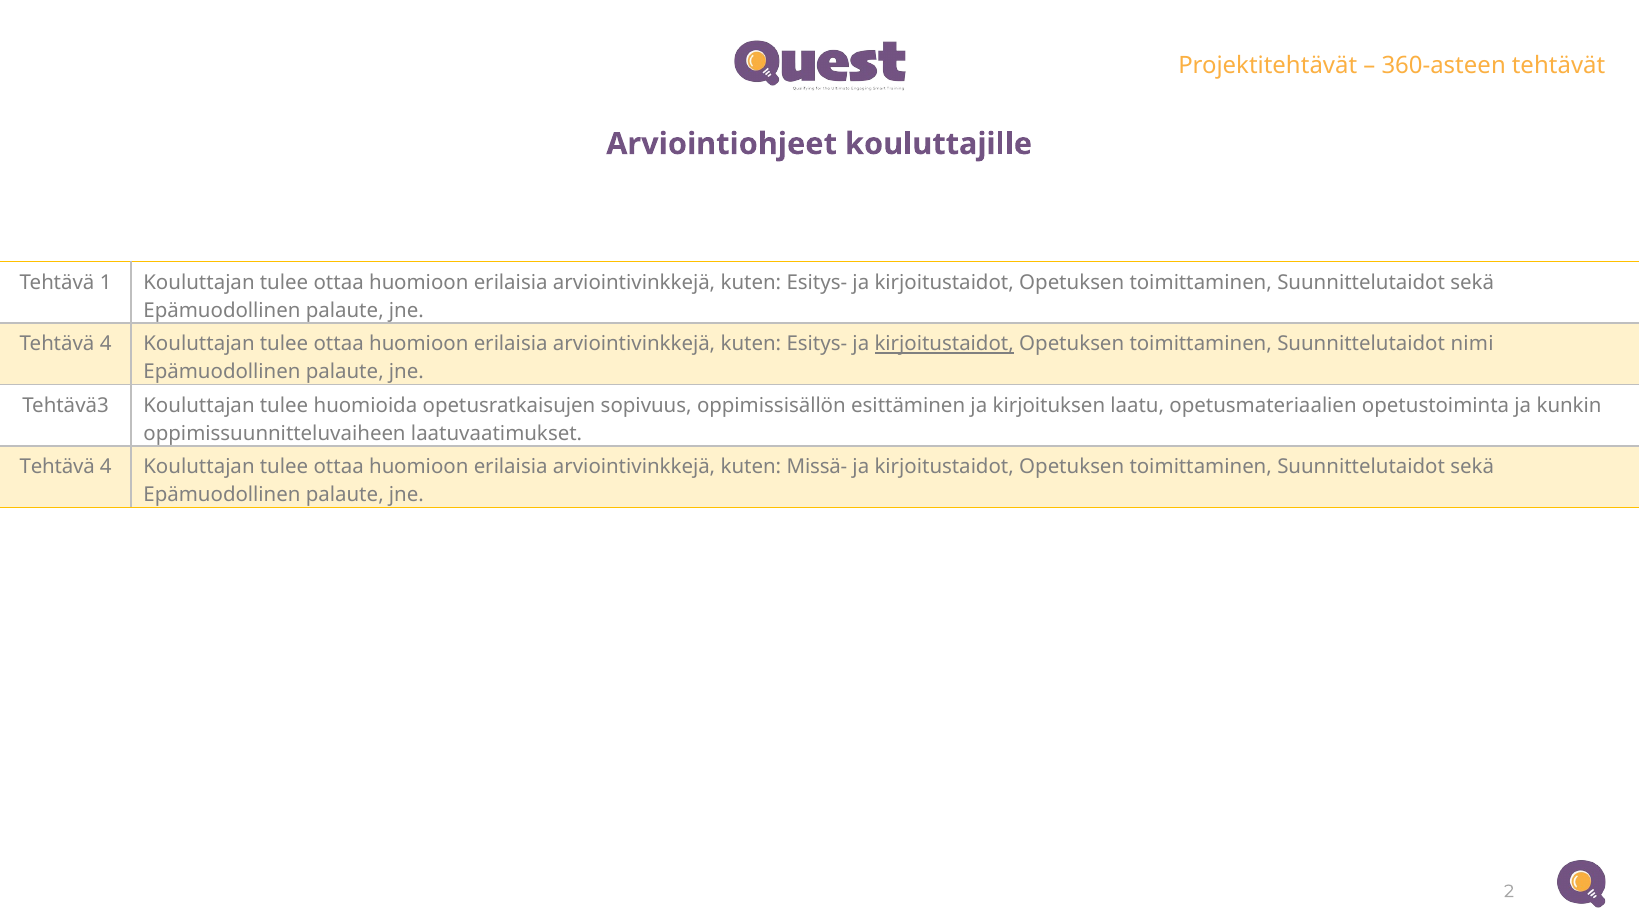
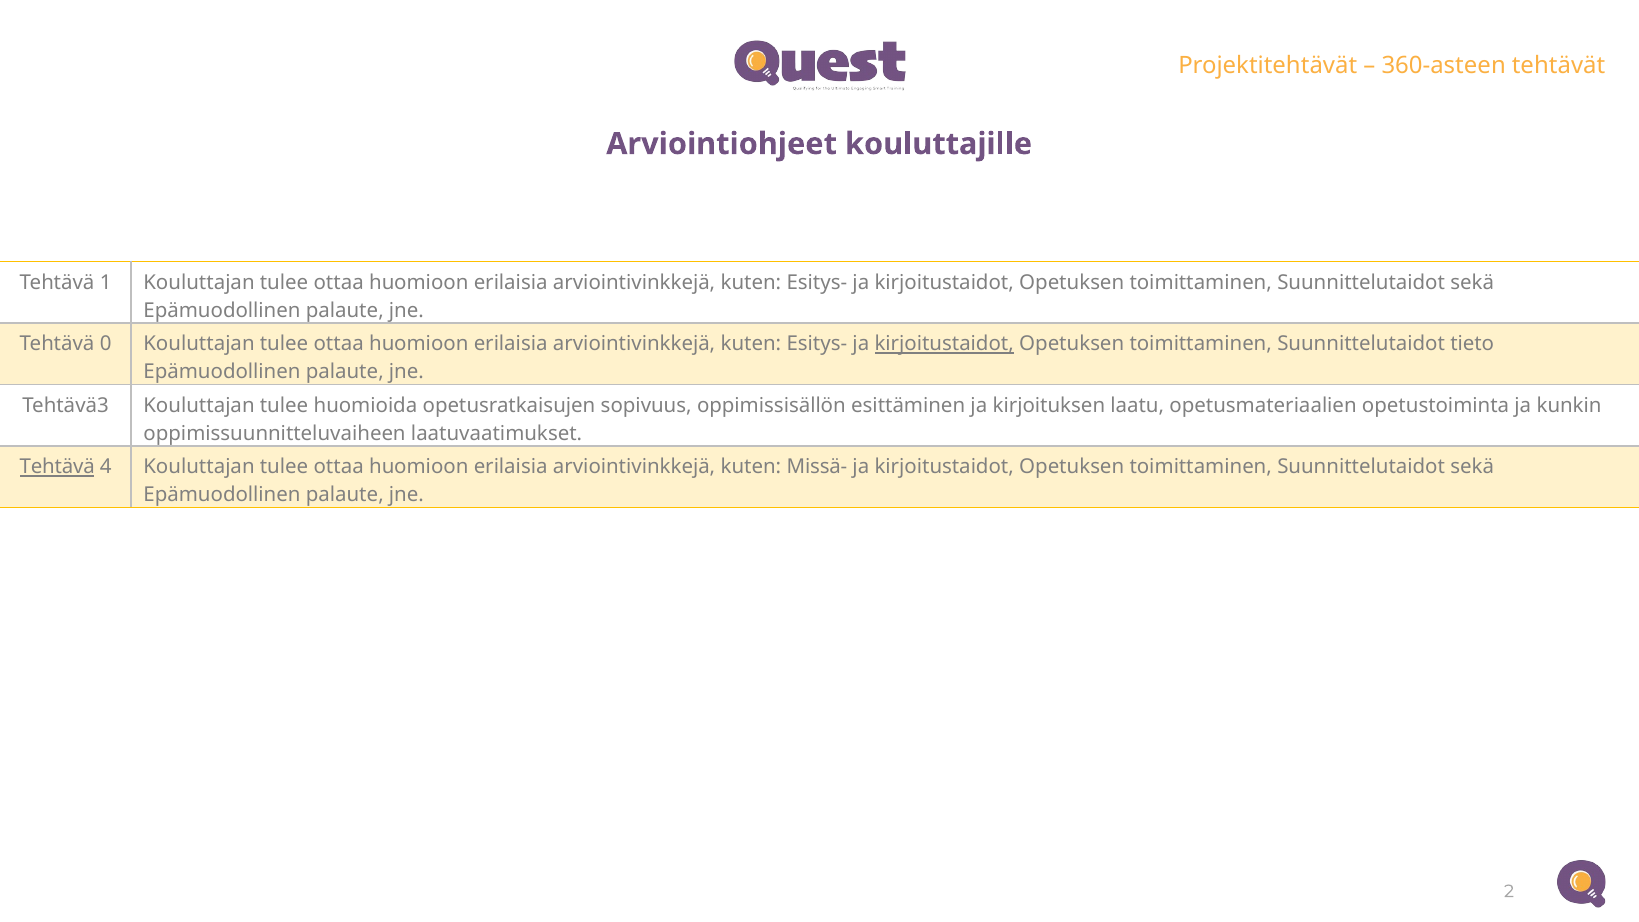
4 at (106, 344): 4 -> 0
nimi: nimi -> tieto
Tehtävä at (57, 467) underline: none -> present
